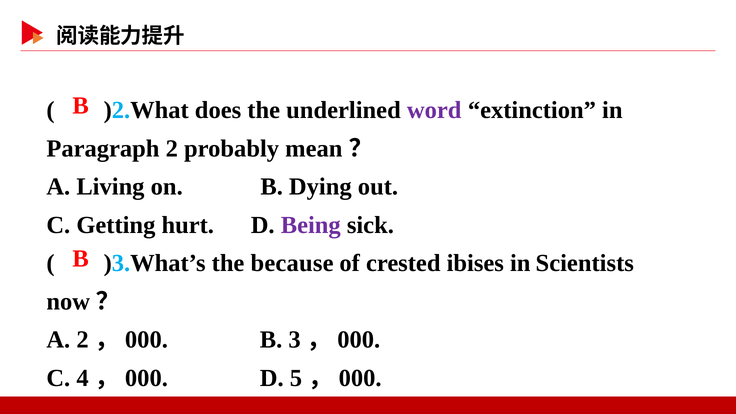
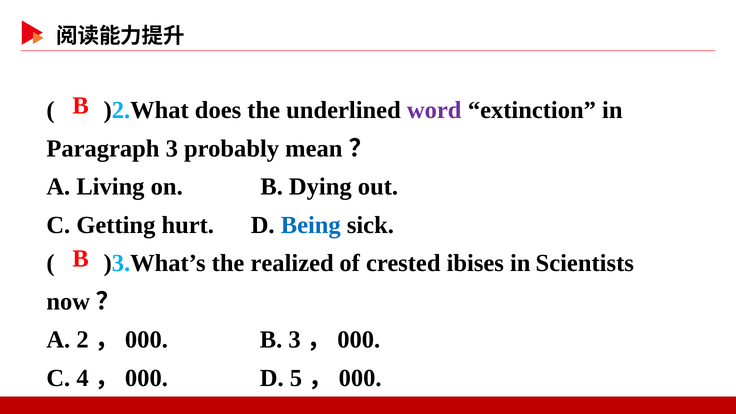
Paragraph 2: 2 -> 3
Being colour: purple -> blue
because: because -> realized
